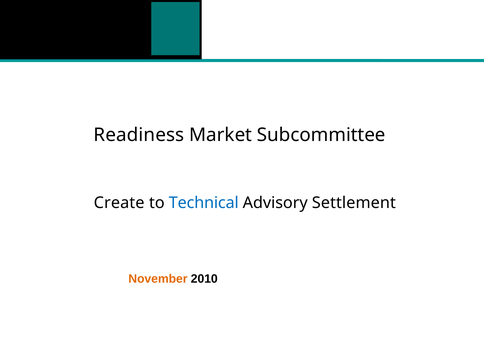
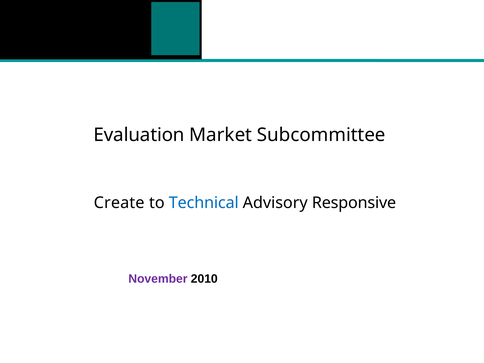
Readiness: Readiness -> Evaluation
Settlement: Settlement -> Responsive
November colour: orange -> purple
